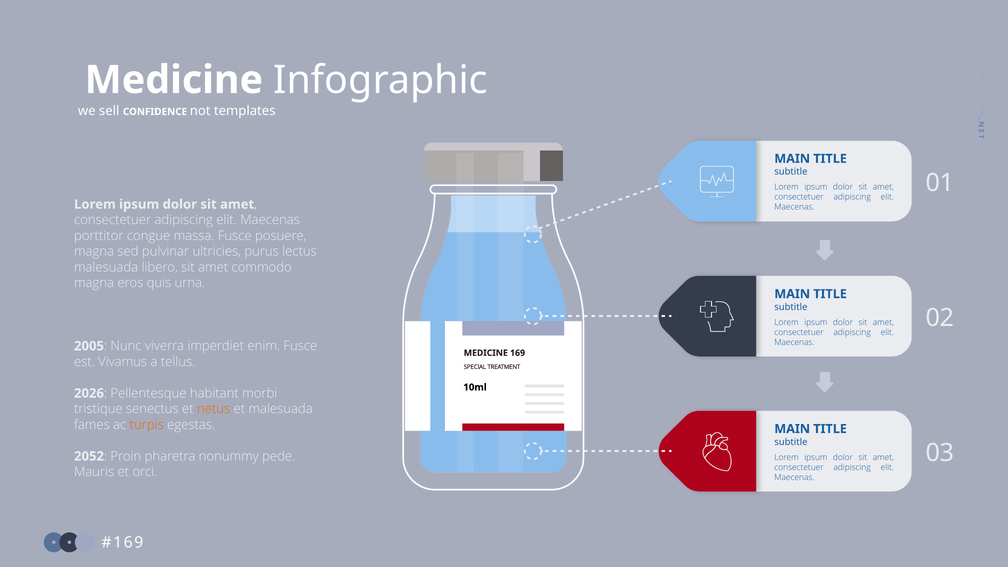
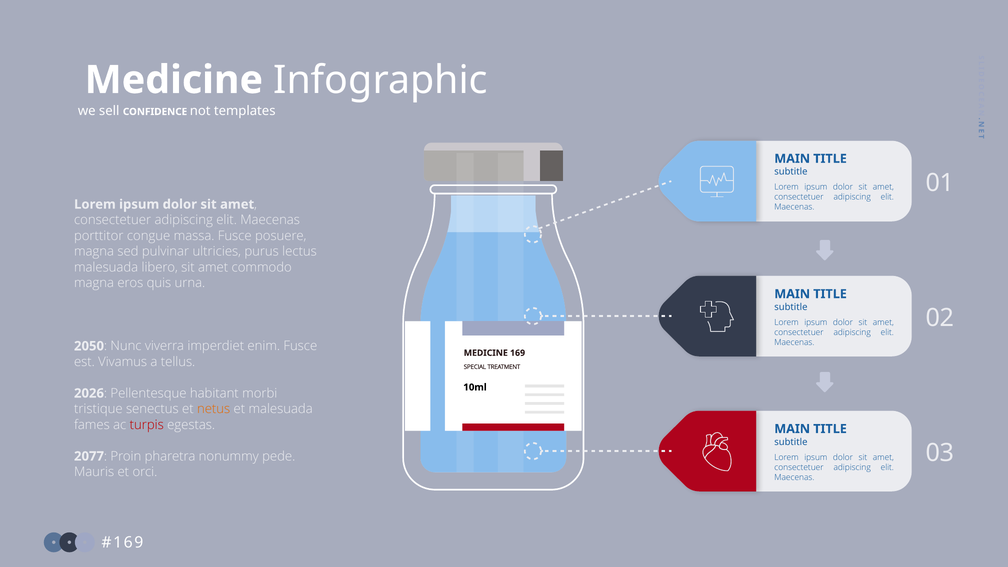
2005: 2005 -> 2050
turpis colour: orange -> red
2052: 2052 -> 2077
